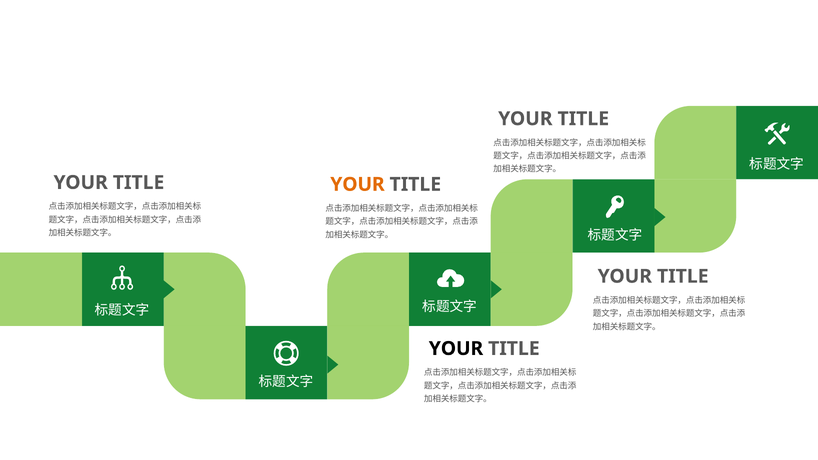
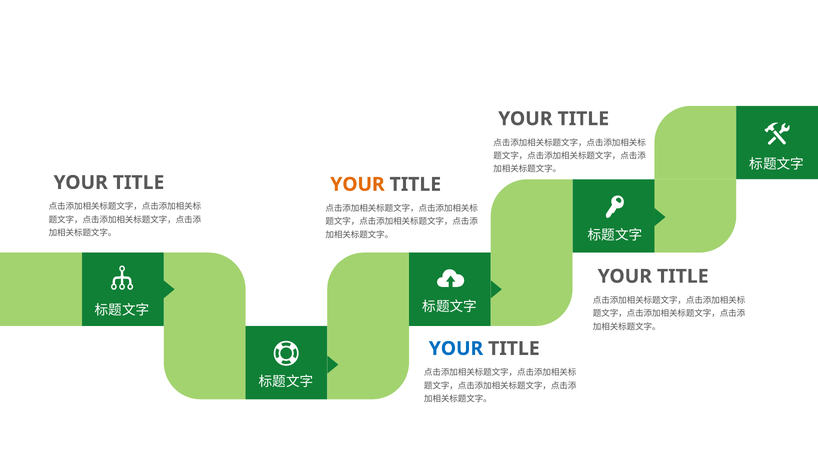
YOUR at (456, 349) colour: black -> blue
